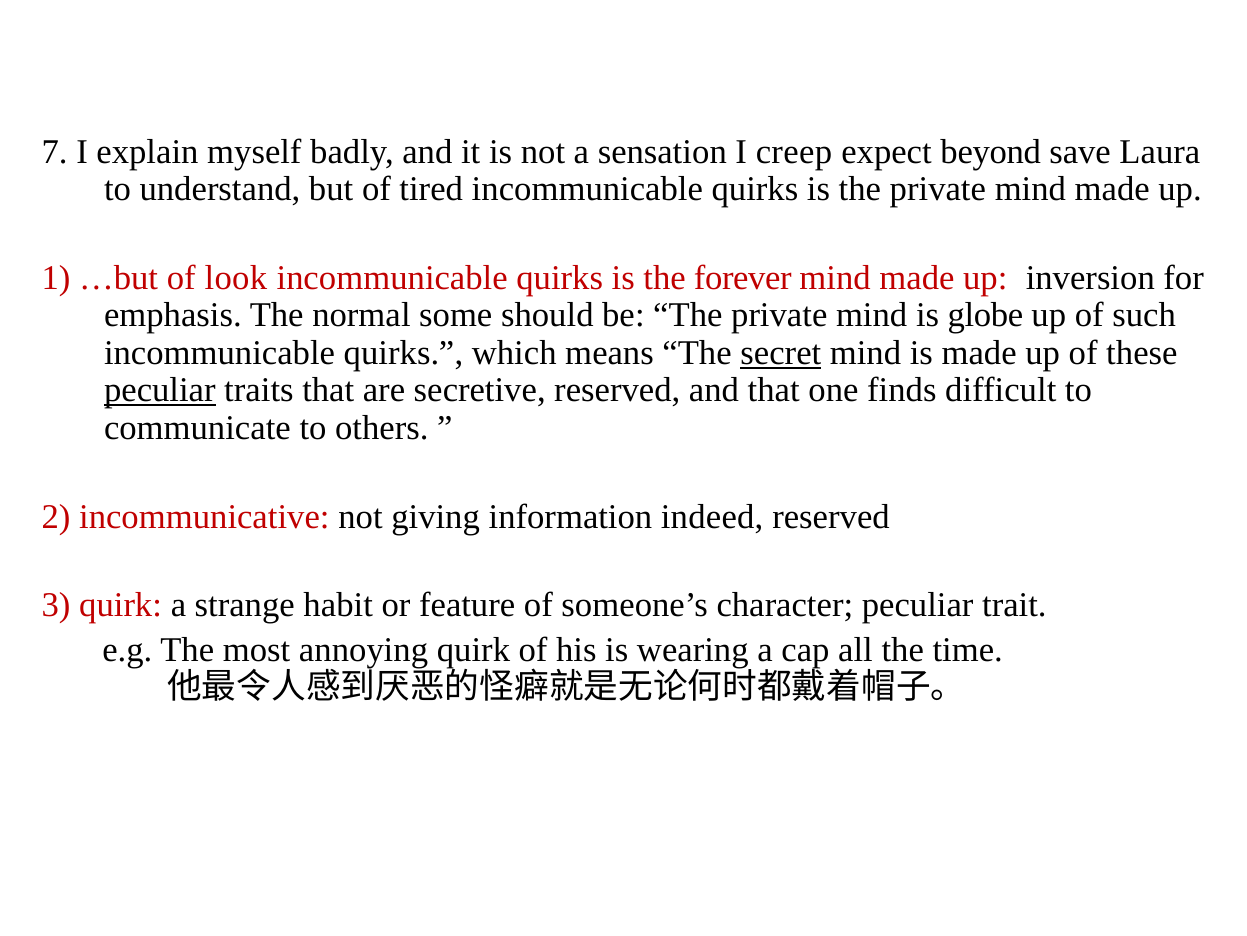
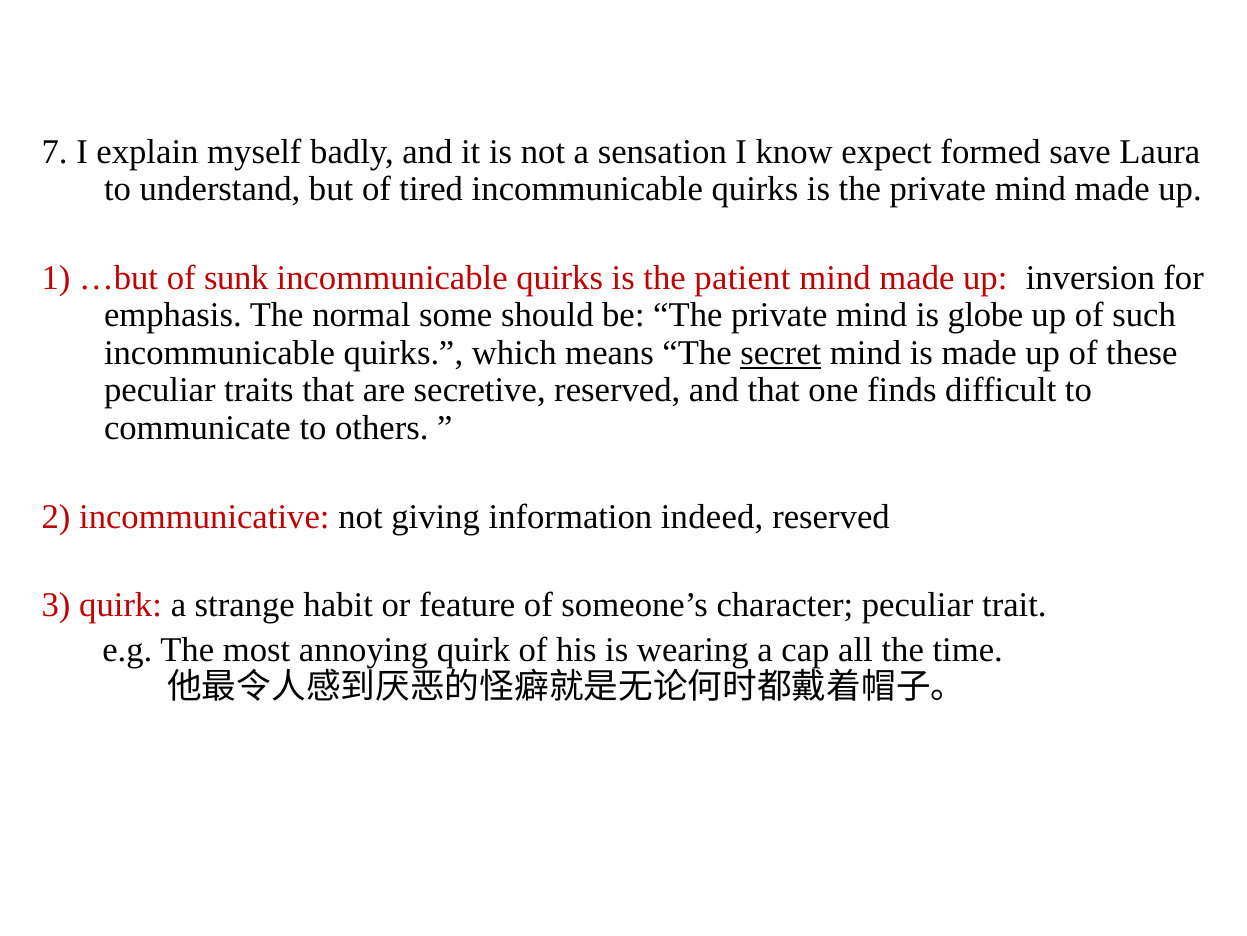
creep: creep -> know
beyond: beyond -> formed
look: look -> sunk
forever: forever -> patient
peculiar at (160, 390) underline: present -> none
